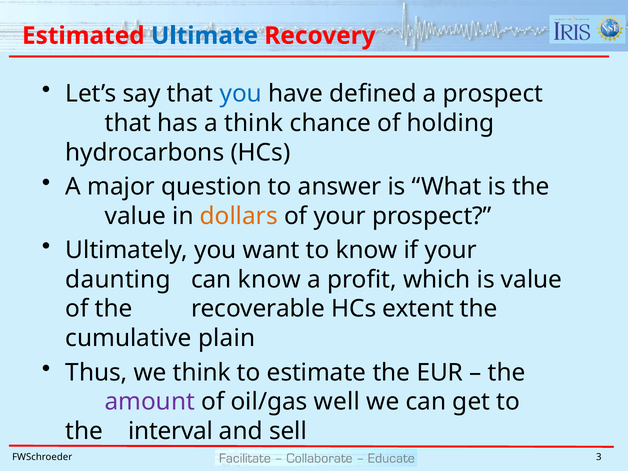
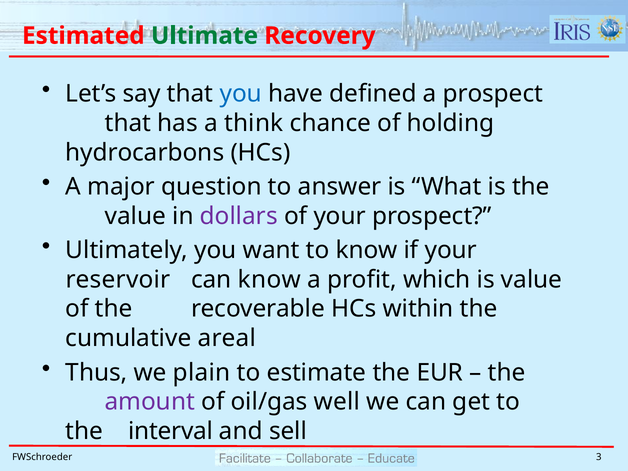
Ultimate colour: blue -> green
dollars colour: orange -> purple
daunting: daunting -> reservoir
extent: extent -> within
plain: plain -> areal
we think: think -> plain
